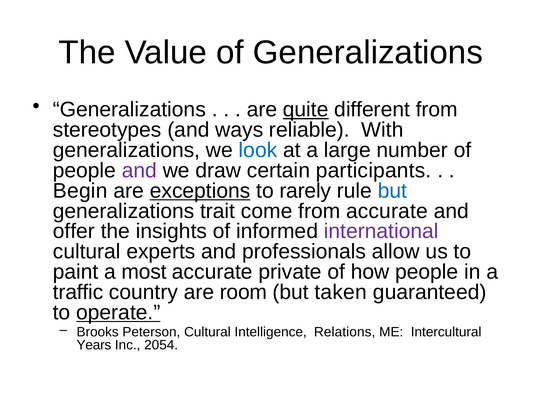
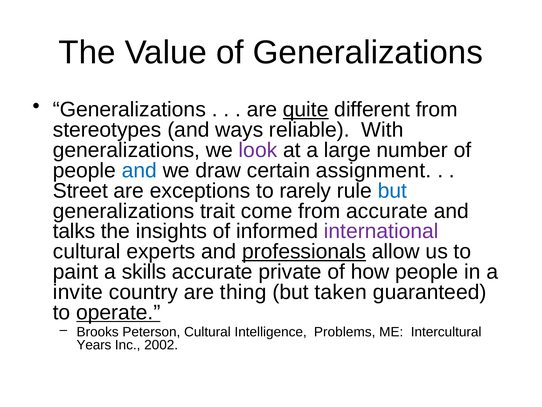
look colour: blue -> purple
and at (139, 170) colour: purple -> blue
participants: participants -> assignment
Begin: Begin -> Street
exceptions underline: present -> none
offer: offer -> talks
professionals underline: none -> present
most: most -> skills
traffic: traffic -> invite
room: room -> thing
Relations: Relations -> Problems
2054: 2054 -> 2002
